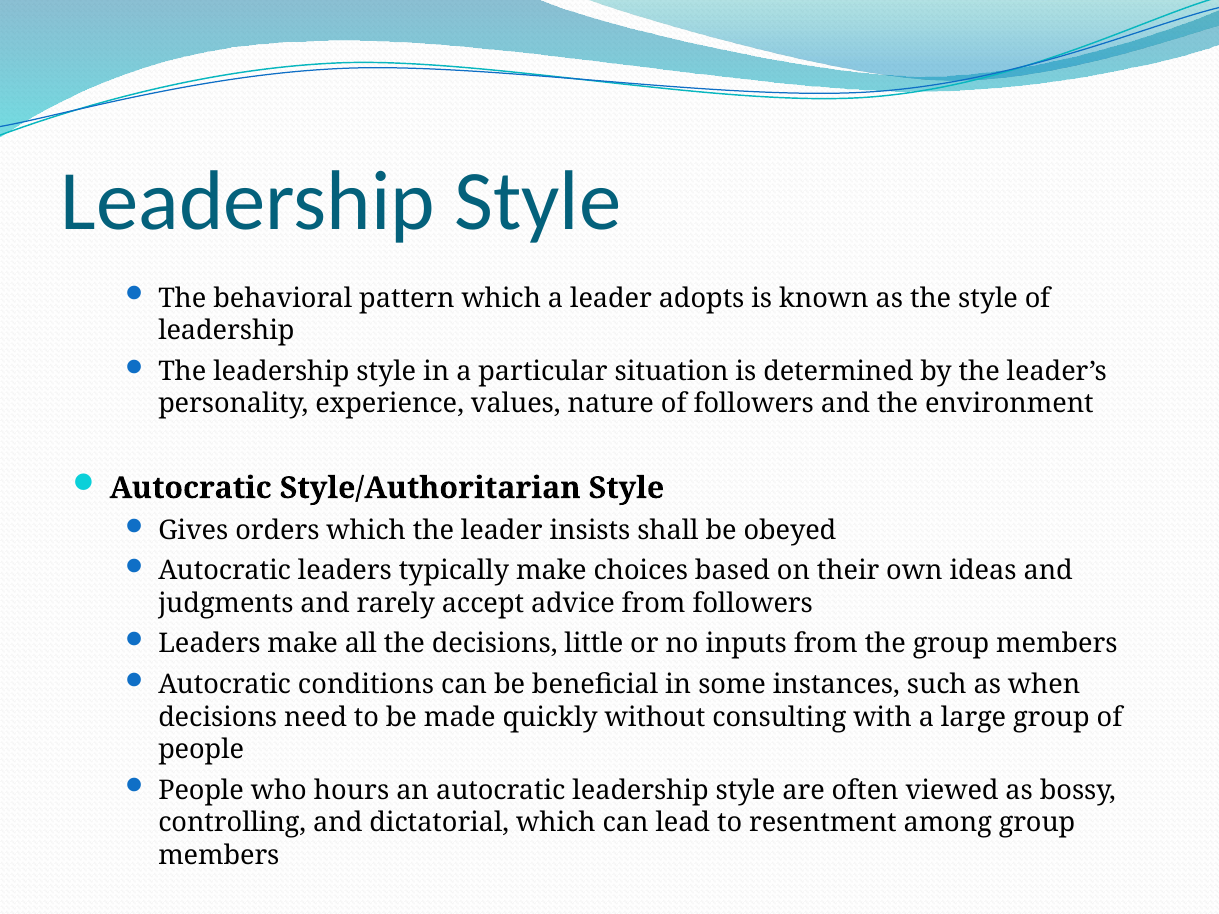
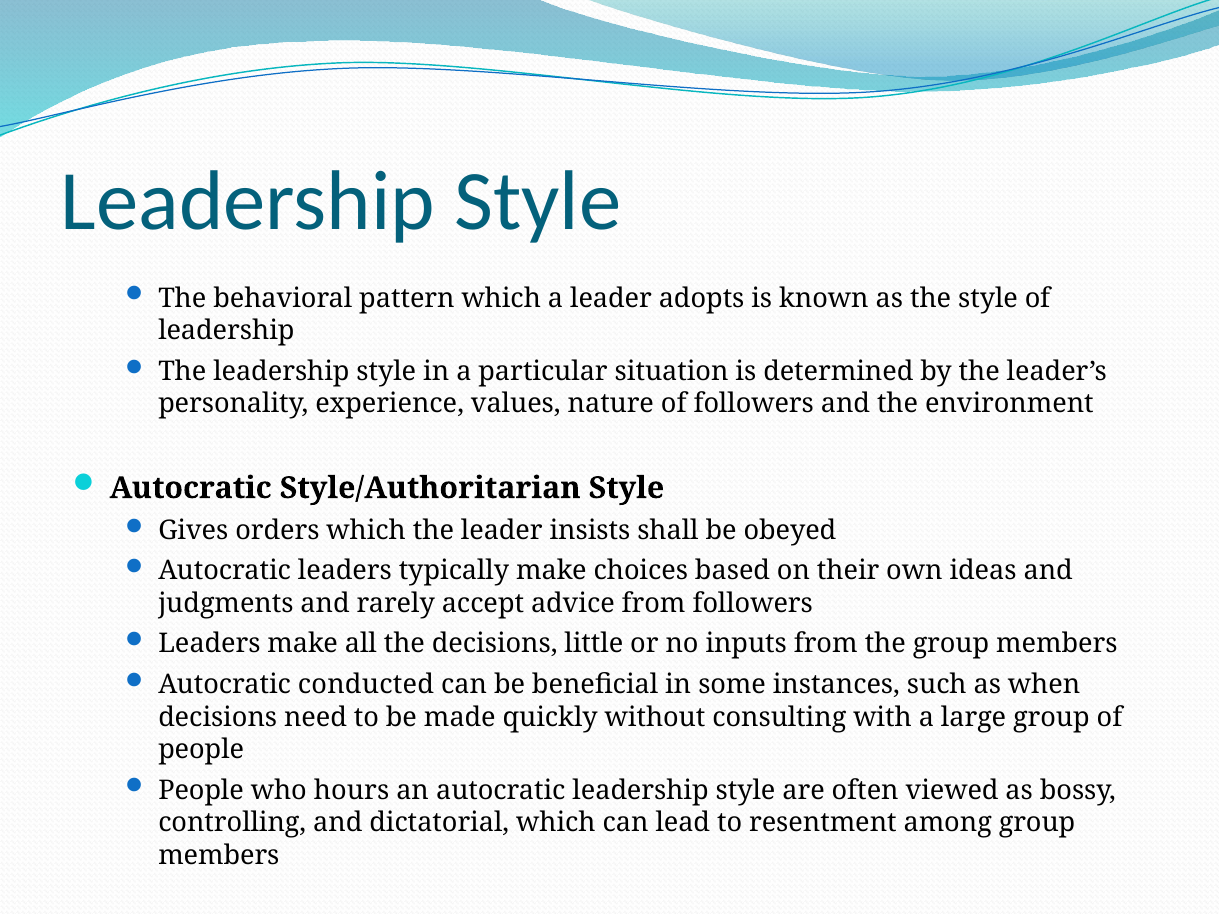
conditions: conditions -> conducted
